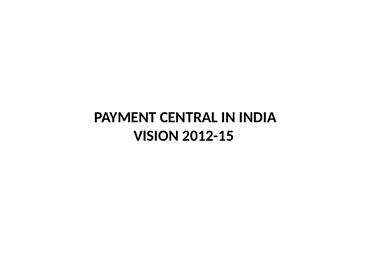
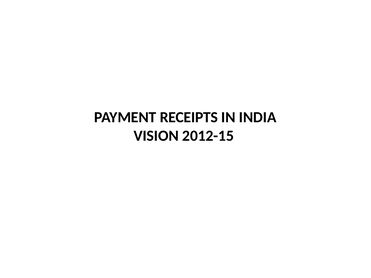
CENTRAL: CENTRAL -> RECEIPTS
